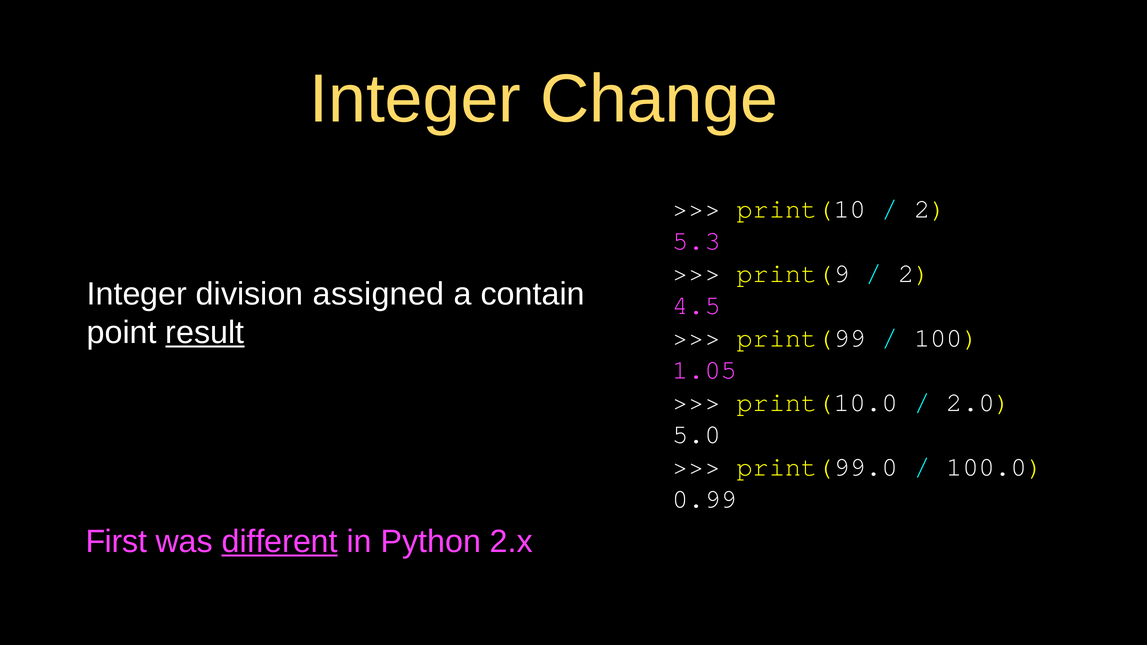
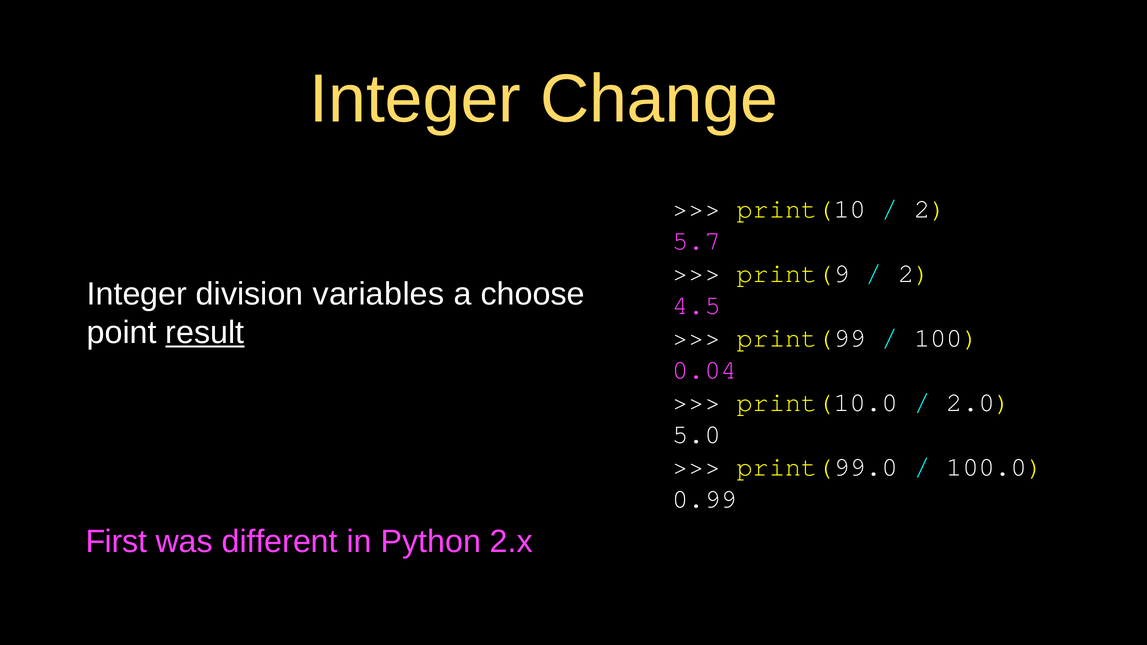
5.3: 5.3 -> 5.7
assigned: assigned -> variables
contain: contain -> choose
1.05: 1.05 -> 0.04
different underline: present -> none
